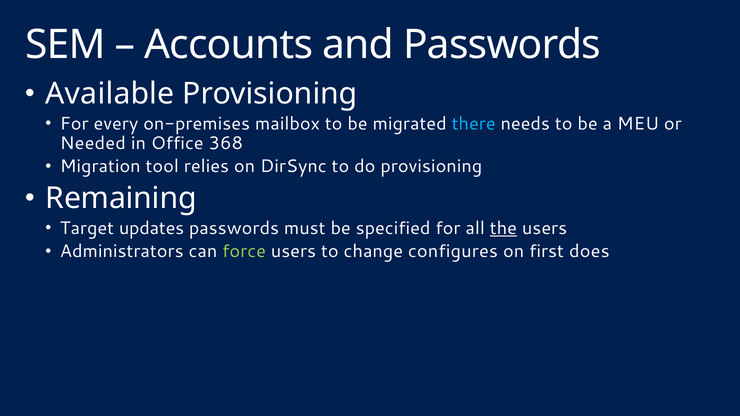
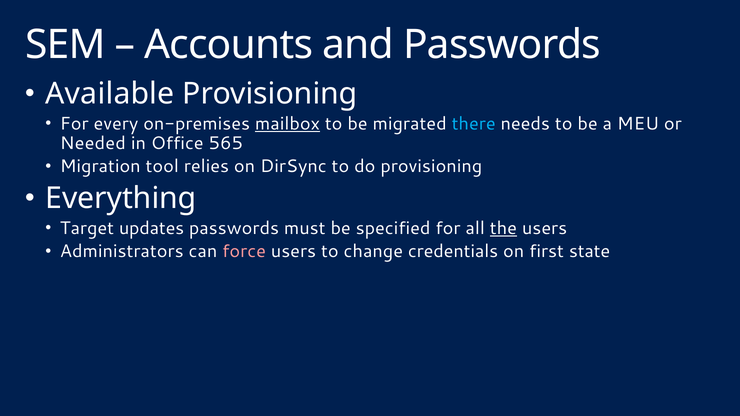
mailbox underline: none -> present
368: 368 -> 565
Remaining: Remaining -> Everything
force colour: light green -> pink
configures: configures -> credentials
does: does -> state
